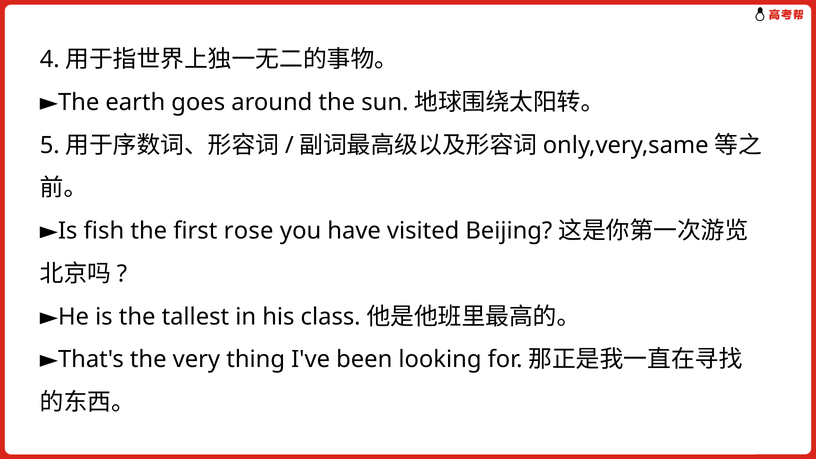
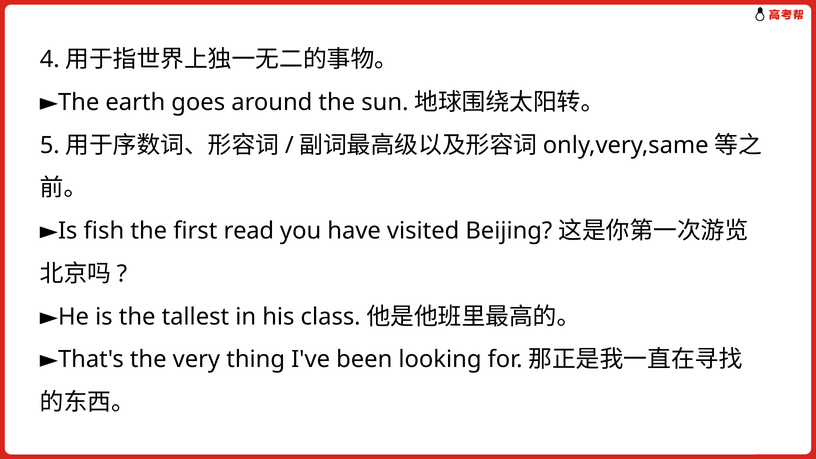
rose: rose -> read
